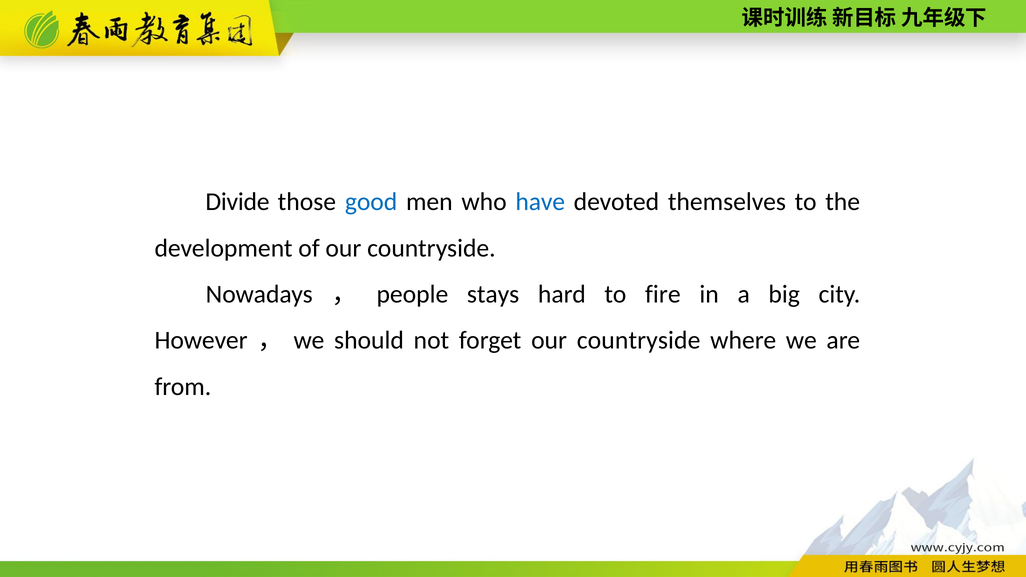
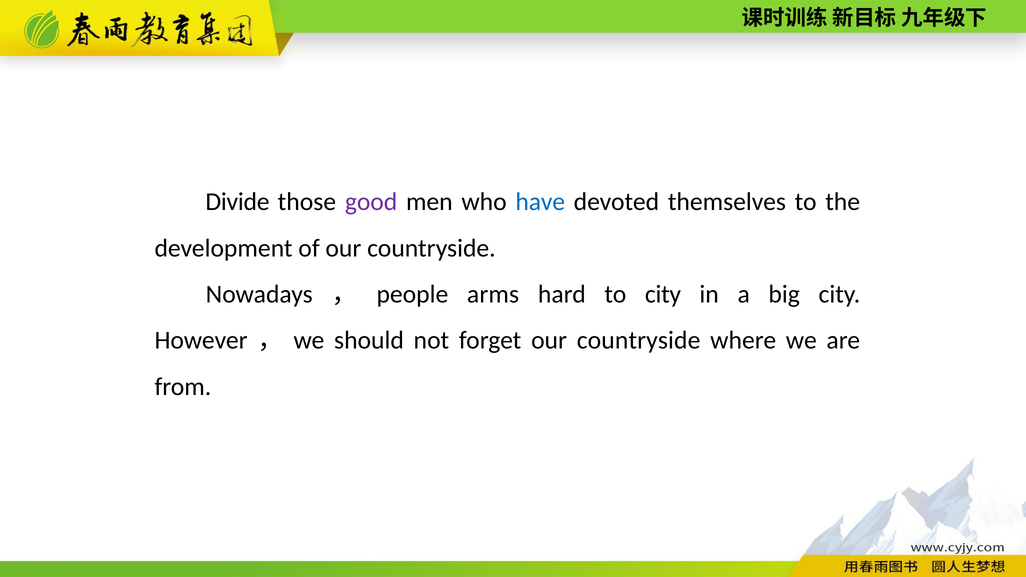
good colour: blue -> purple
stays: stays -> arms
to fire: fire -> city
